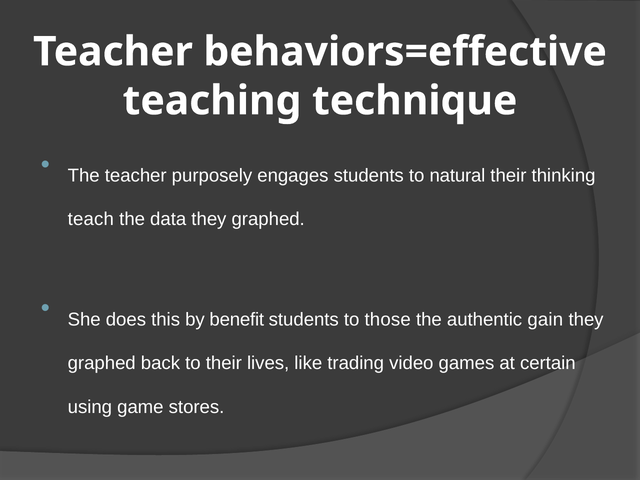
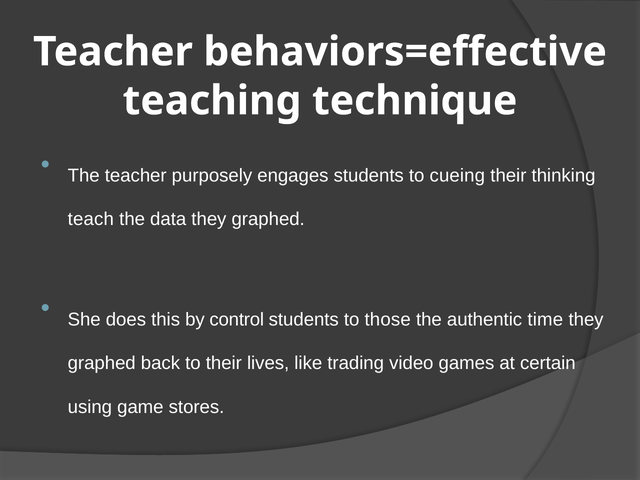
natural: natural -> cueing
benefit: benefit -> control
gain: gain -> time
